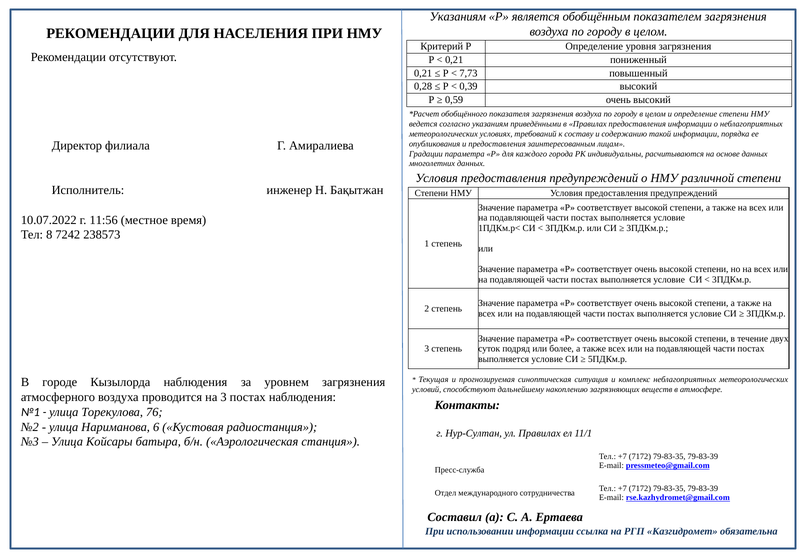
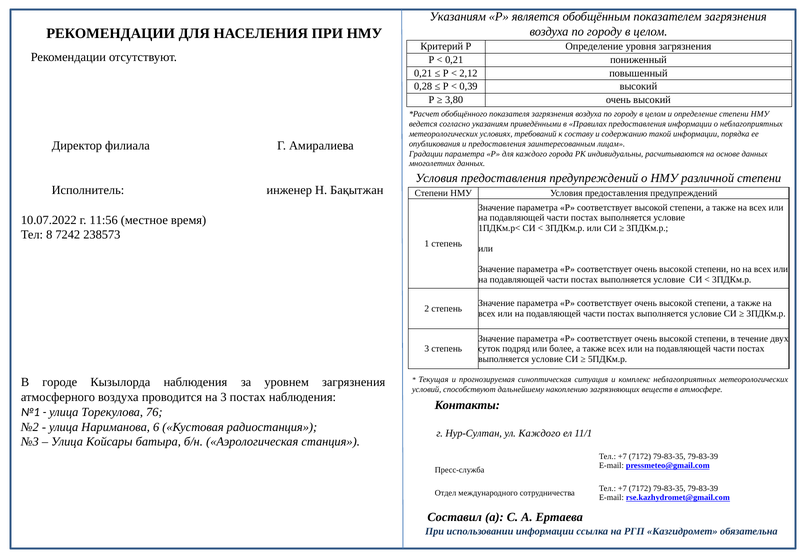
7,73: 7,73 -> 2,12
0,59: 0,59 -> 3,80
ул Правилах: Правилах -> Каждого
